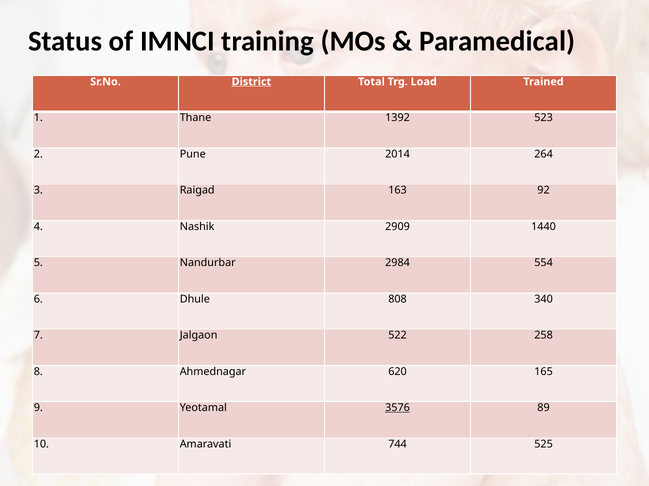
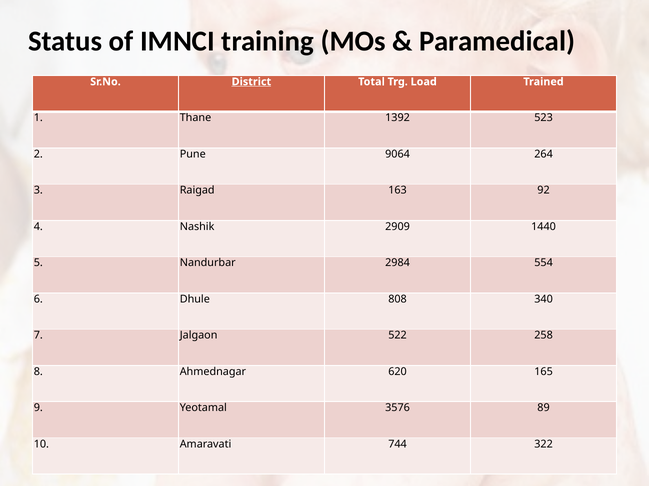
2014: 2014 -> 9064
3576 underline: present -> none
525: 525 -> 322
